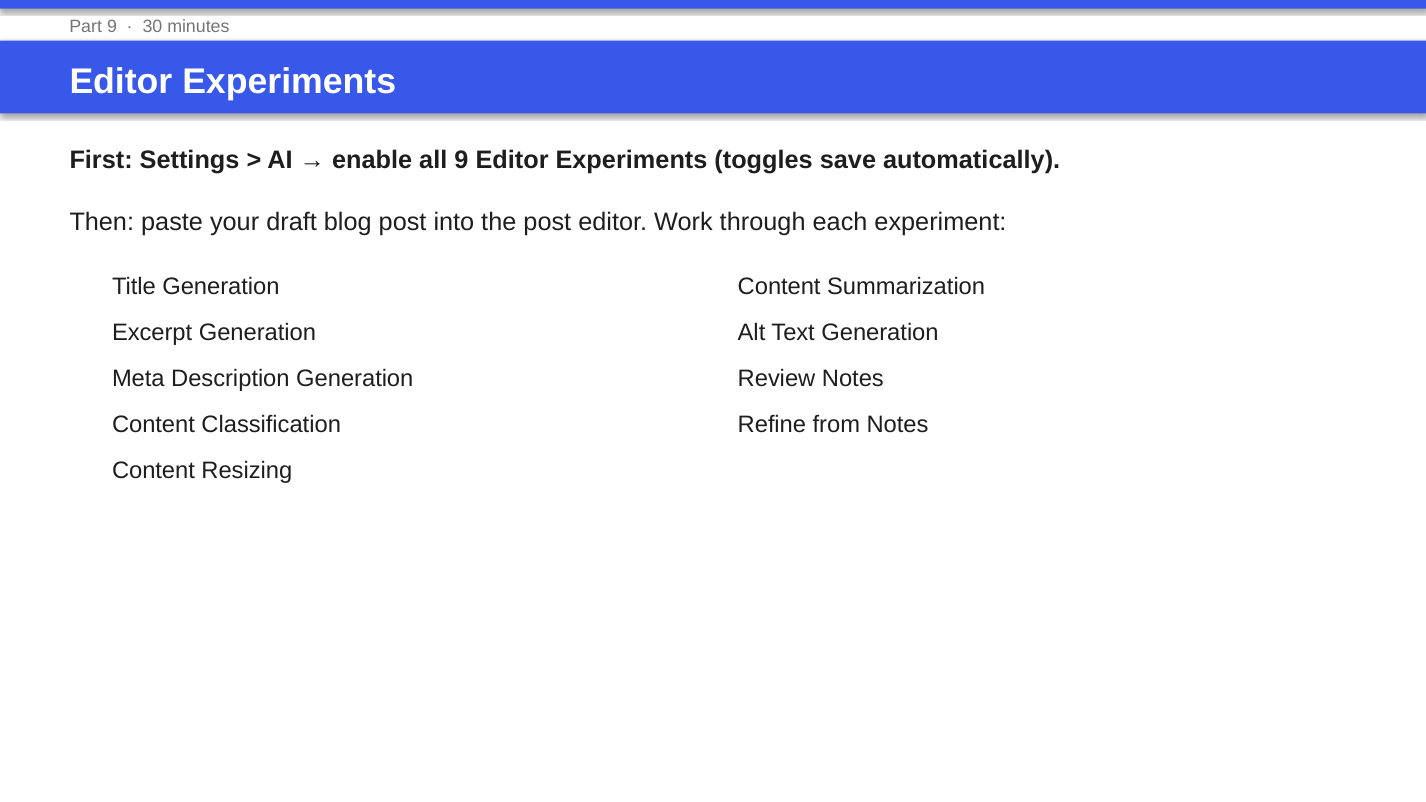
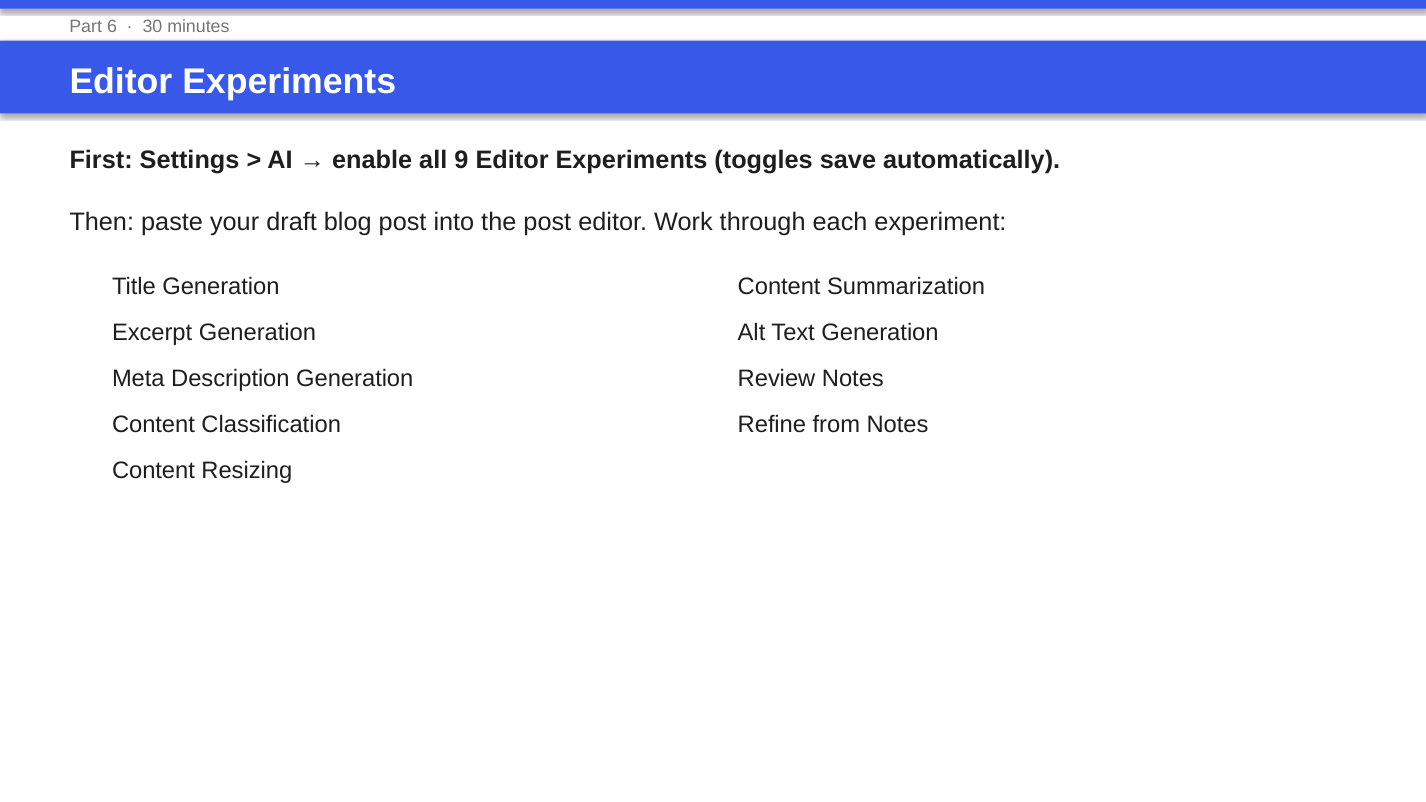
Part 9: 9 -> 6
